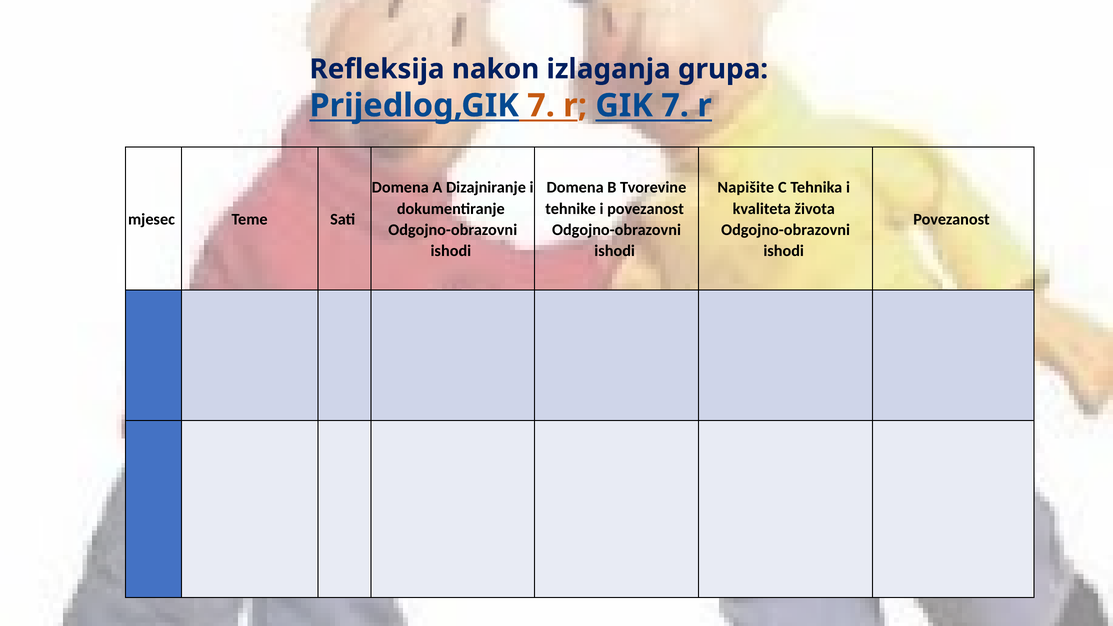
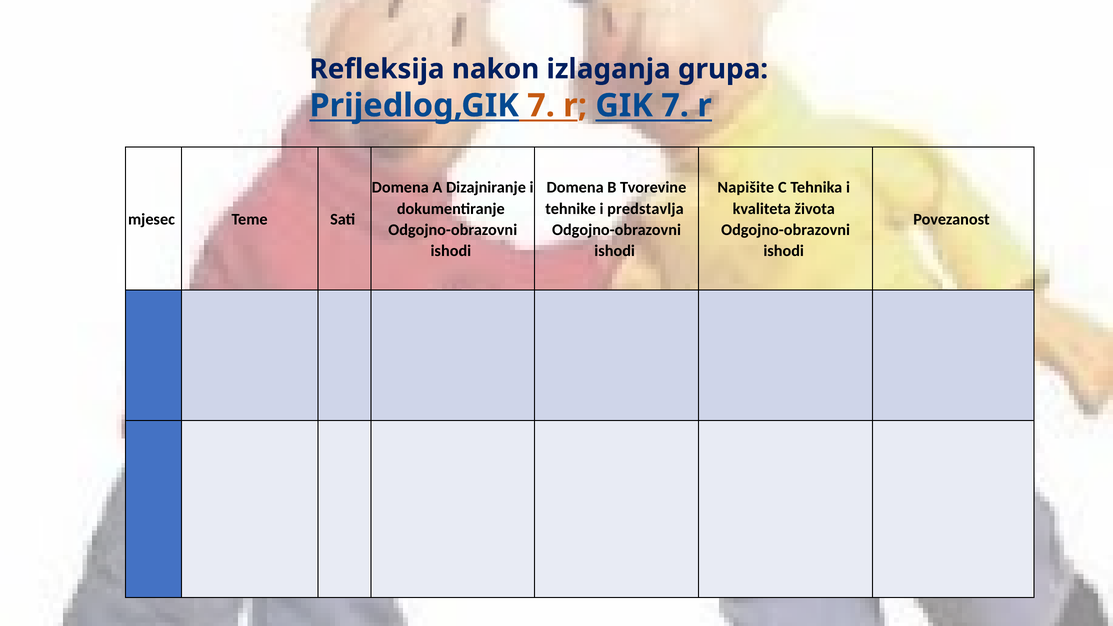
i povezanost: povezanost -> predstavlja
